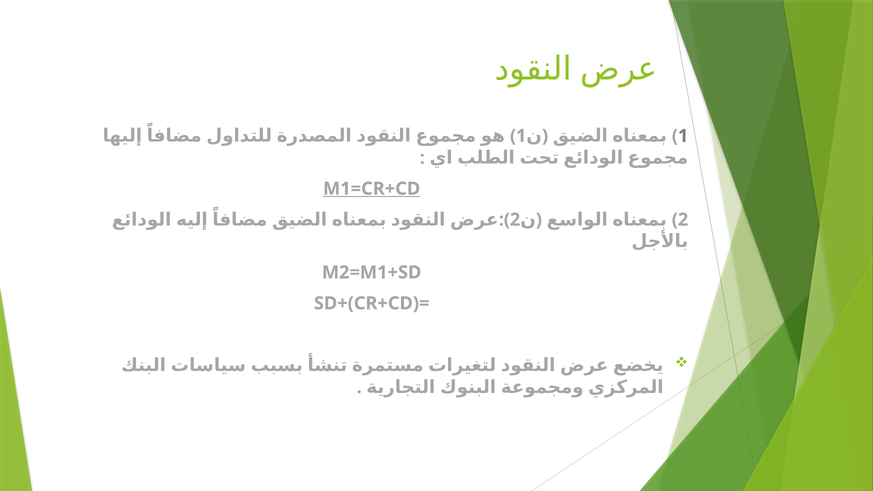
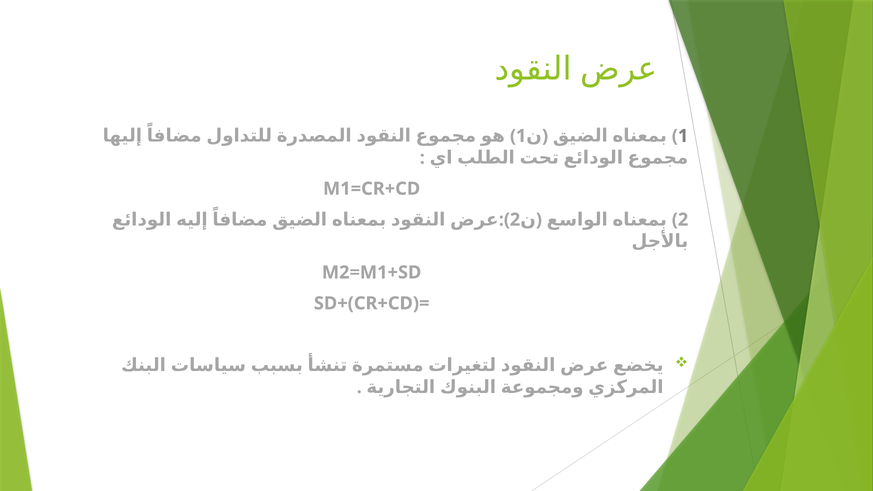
M1=CR+CD underline: present -> none
